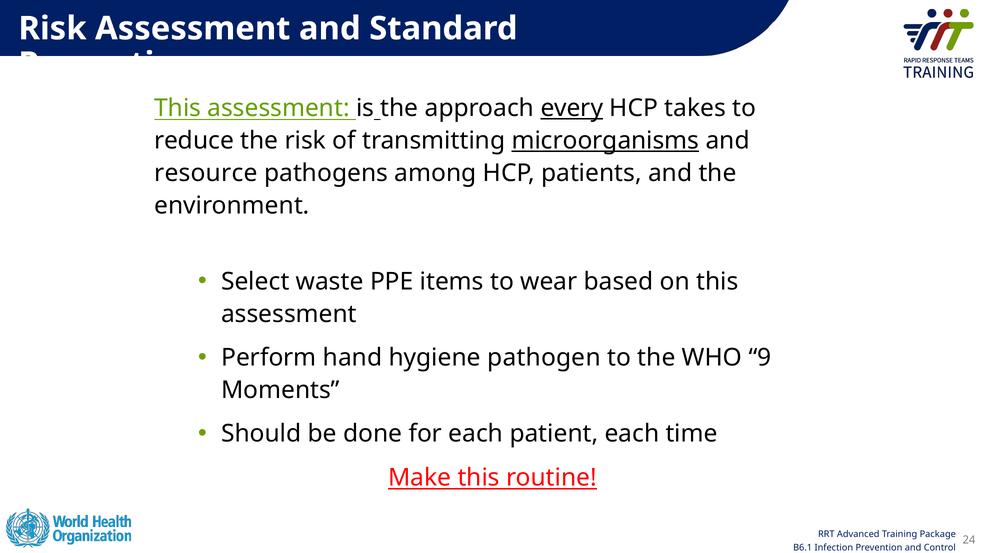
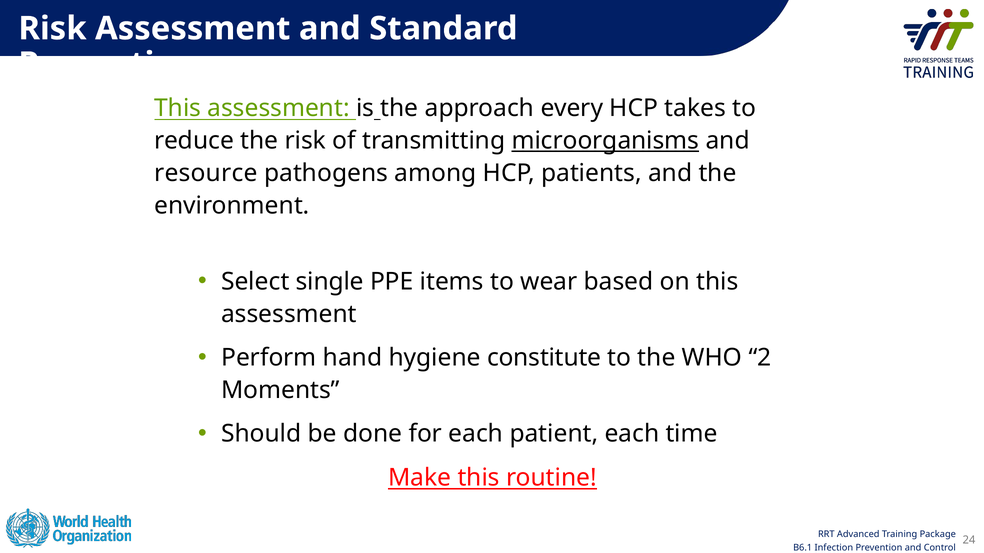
every underline: present -> none
waste: waste -> single
pathogen: pathogen -> constitute
9: 9 -> 2
